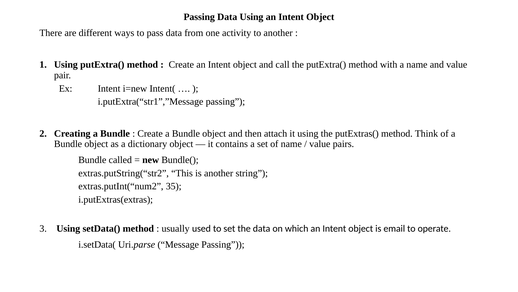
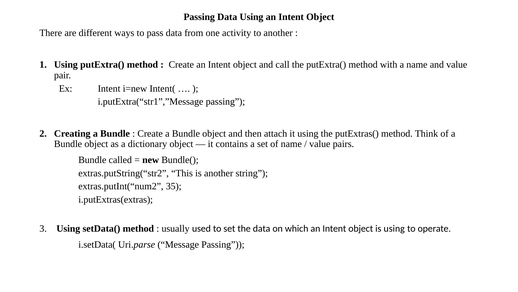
is email: email -> using
